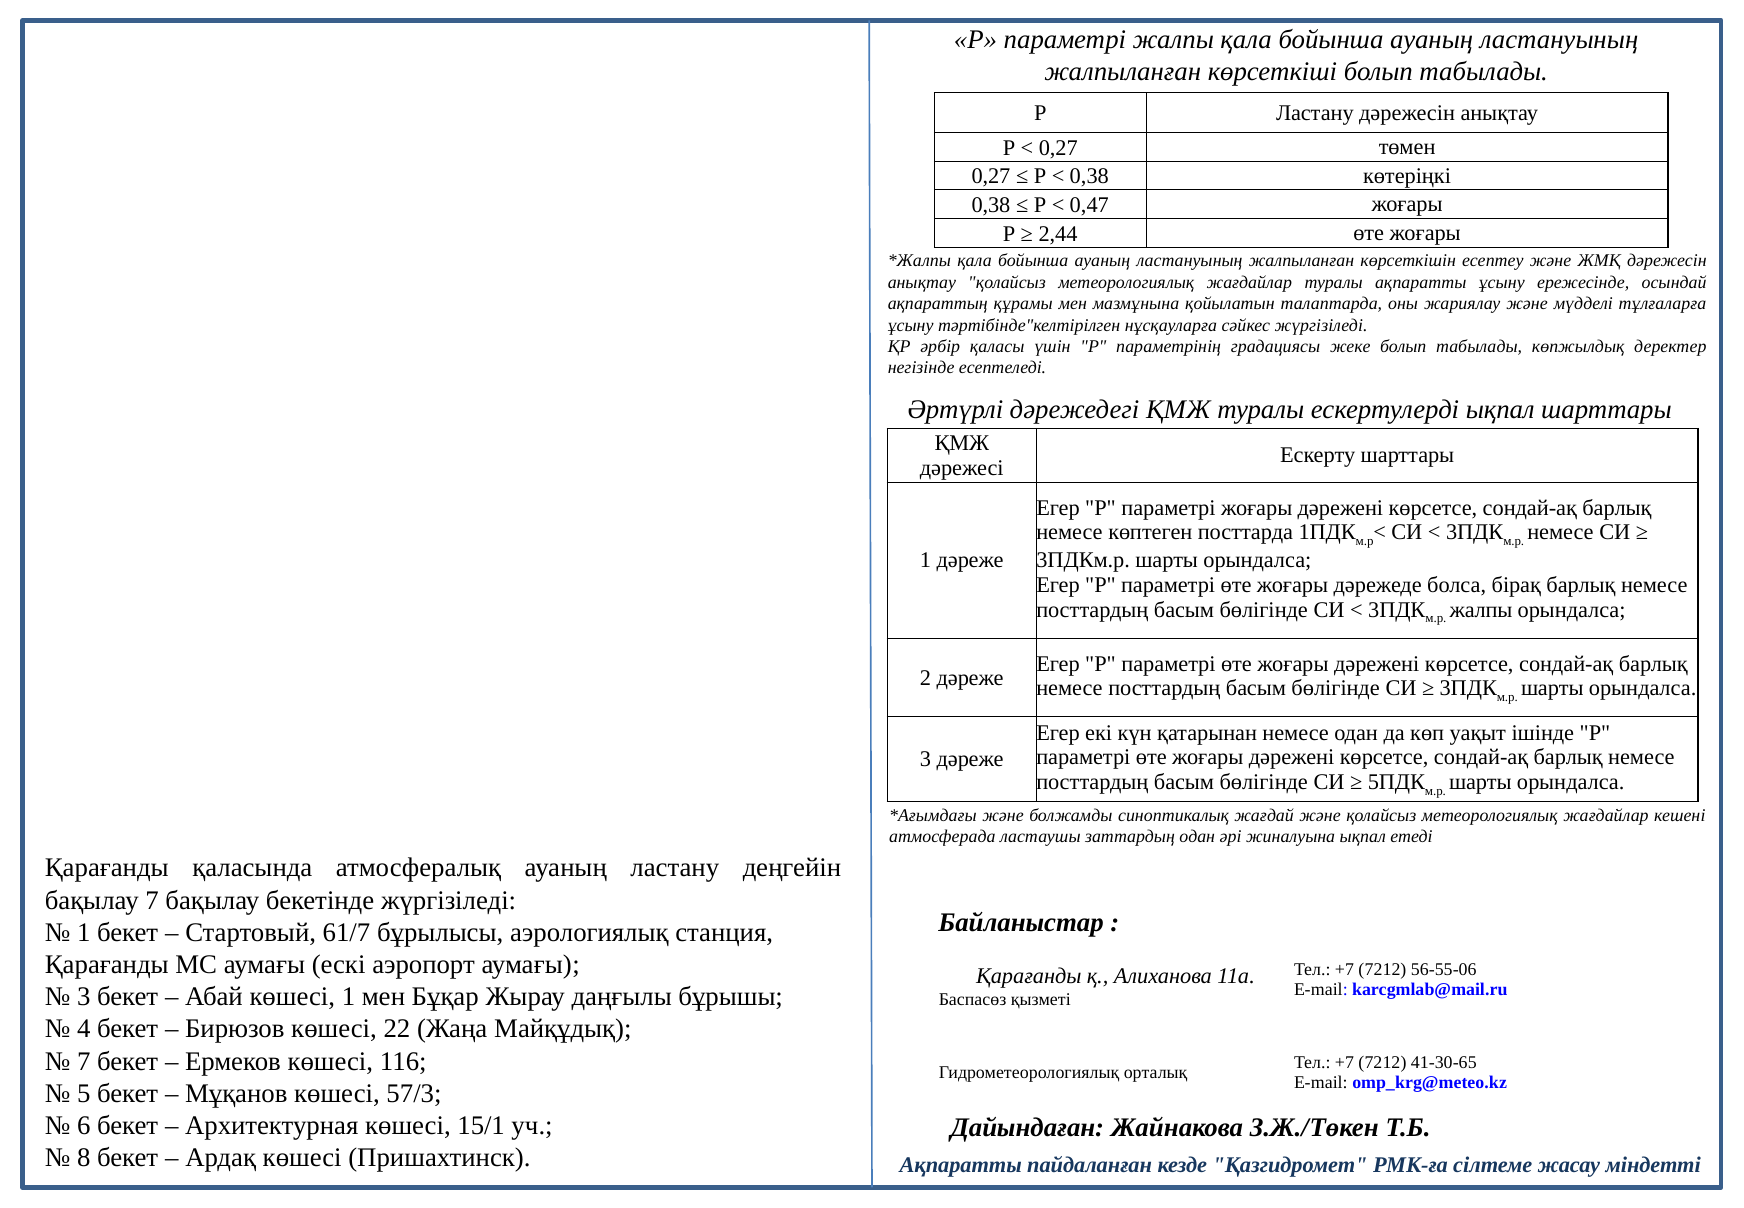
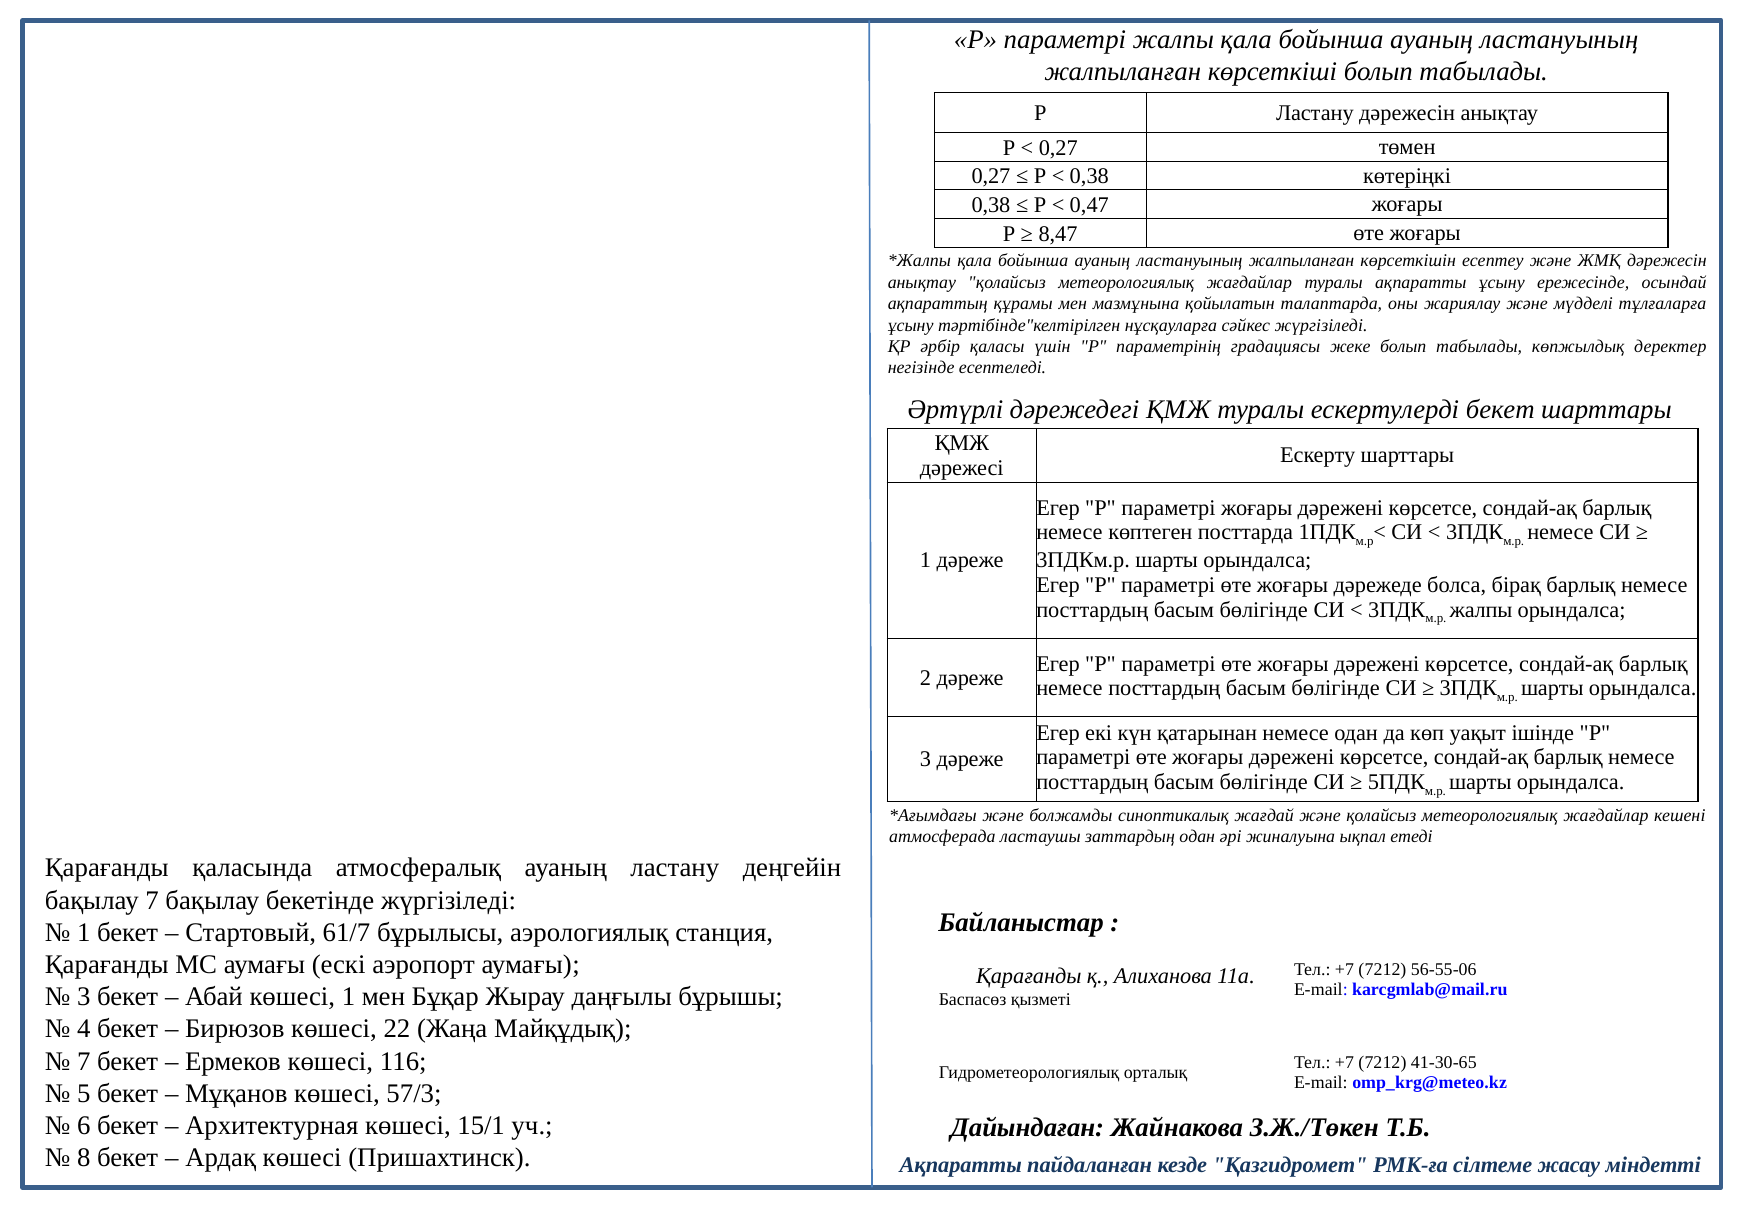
2,44: 2,44 -> 8,47
ескертулерді ықпал: ықпал -> бекет
